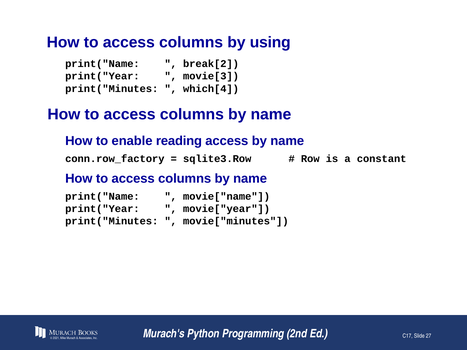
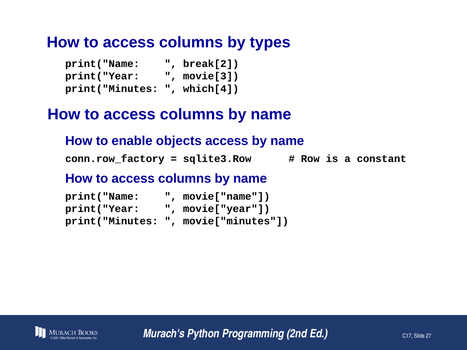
using: using -> types
reading: reading -> objects
